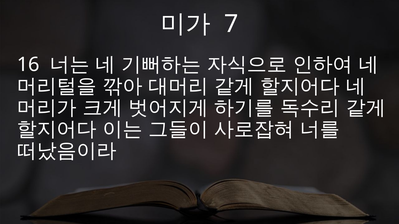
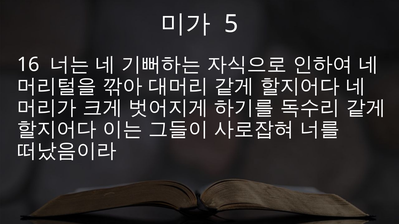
7: 7 -> 5
